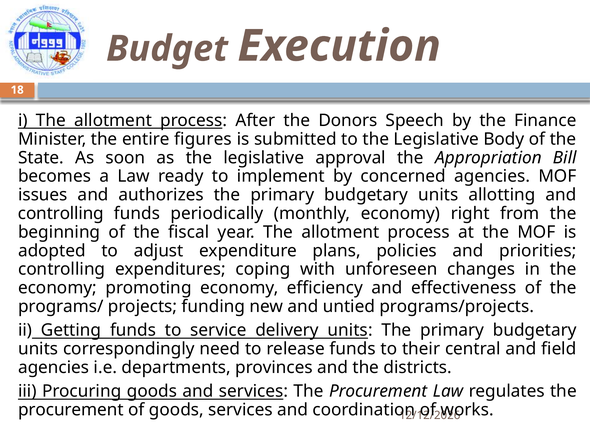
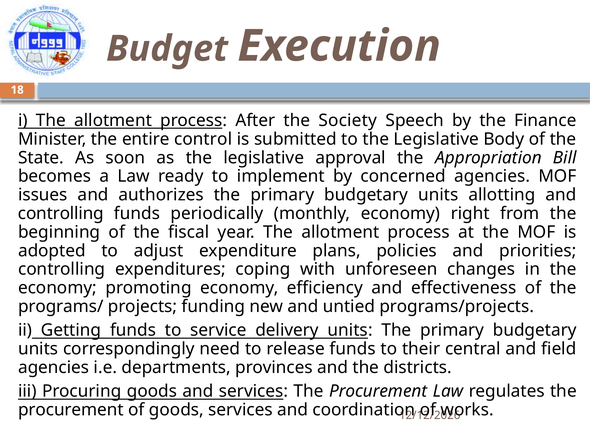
Donors: Donors -> Society
figures: figures -> control
